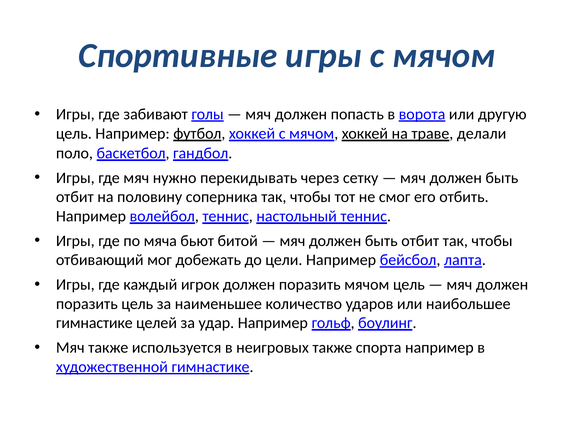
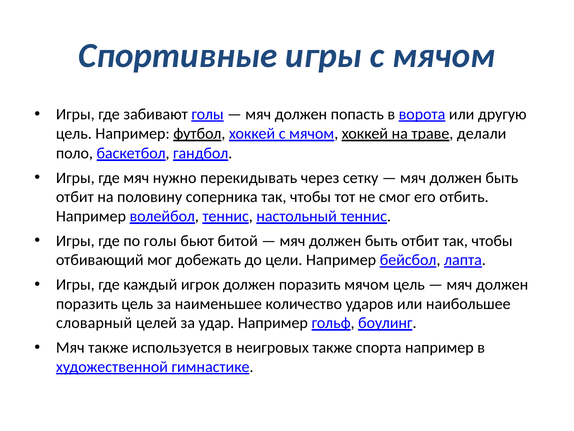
по мяча: мяча -> голы
гимнастике at (94, 323): гимнастике -> словарный
